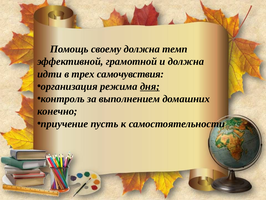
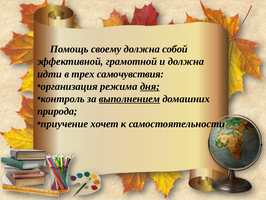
темп: темп -> собой
выполнением underline: none -> present
конечно: конечно -> природа
пусть: пусть -> хочет
